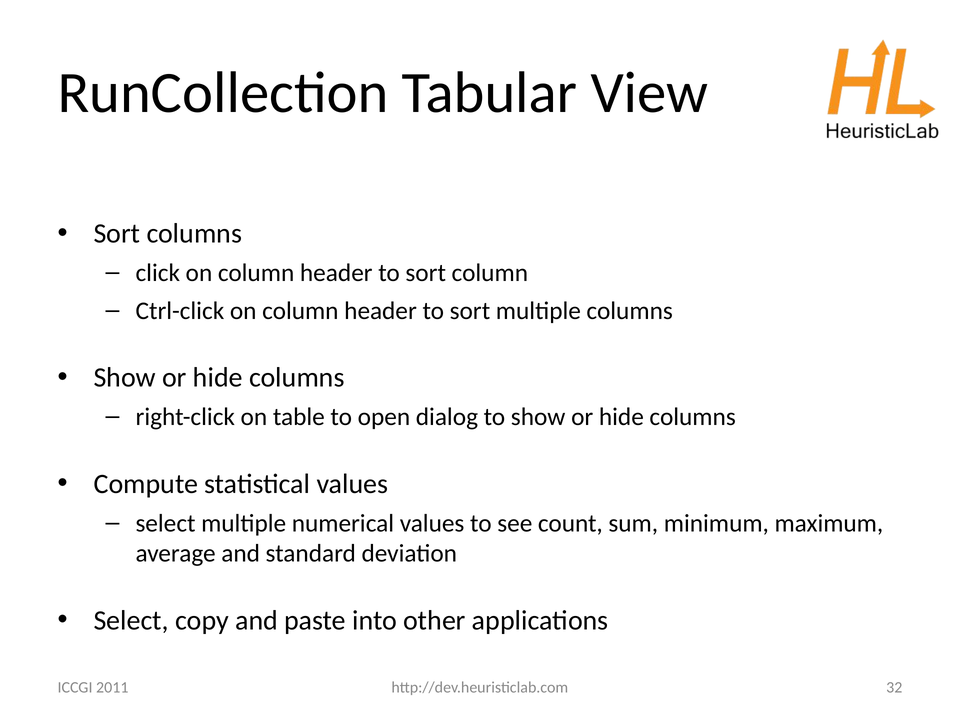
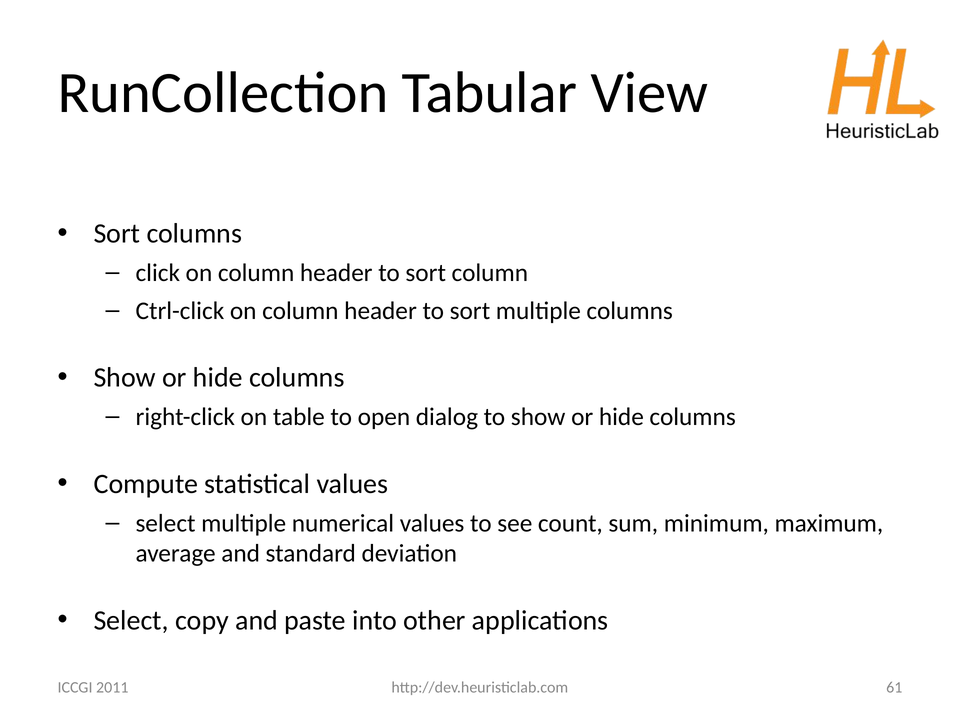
32: 32 -> 61
